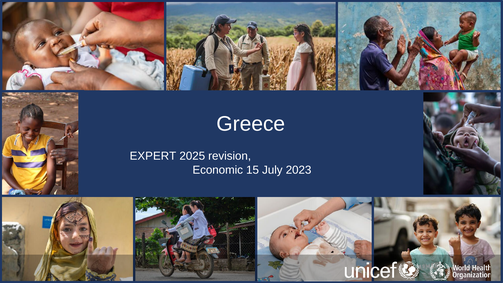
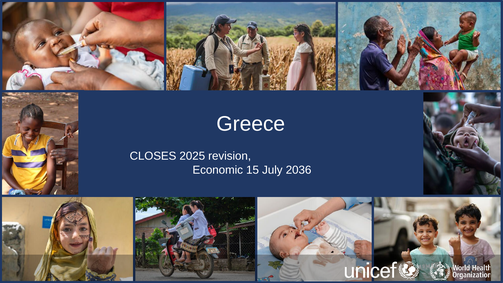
EXPERT: EXPERT -> CLOSES
2023: 2023 -> 2036
